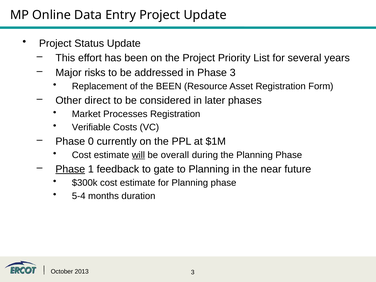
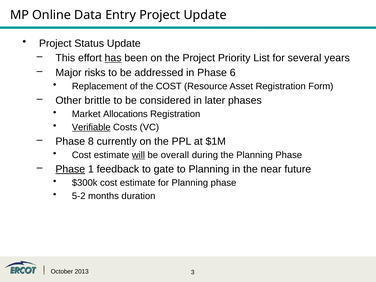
has underline: none -> present
Phase 3: 3 -> 6
the BEEN: BEEN -> COST
direct: direct -> brittle
Processes: Processes -> Allocations
Verifiable underline: none -> present
0: 0 -> 8
5-4: 5-4 -> 5-2
